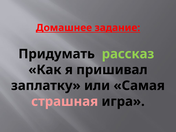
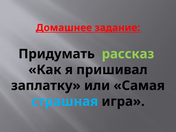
страшная colour: pink -> light blue
